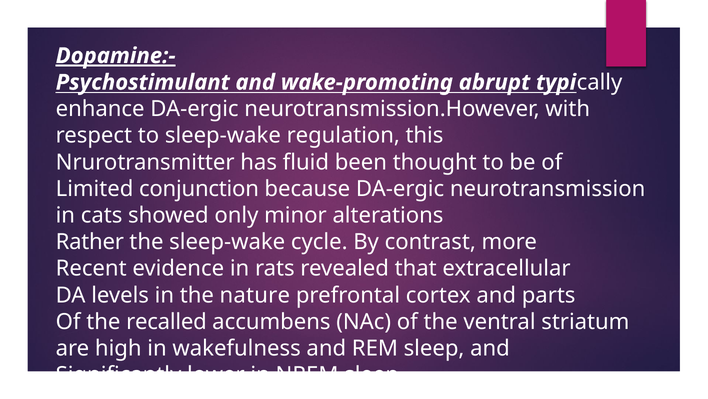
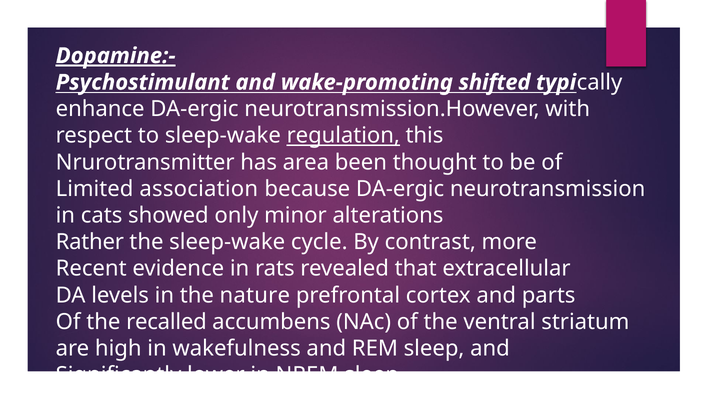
abrupt: abrupt -> shifted
regulation underline: none -> present
fluid: fluid -> area
conjunction: conjunction -> association
